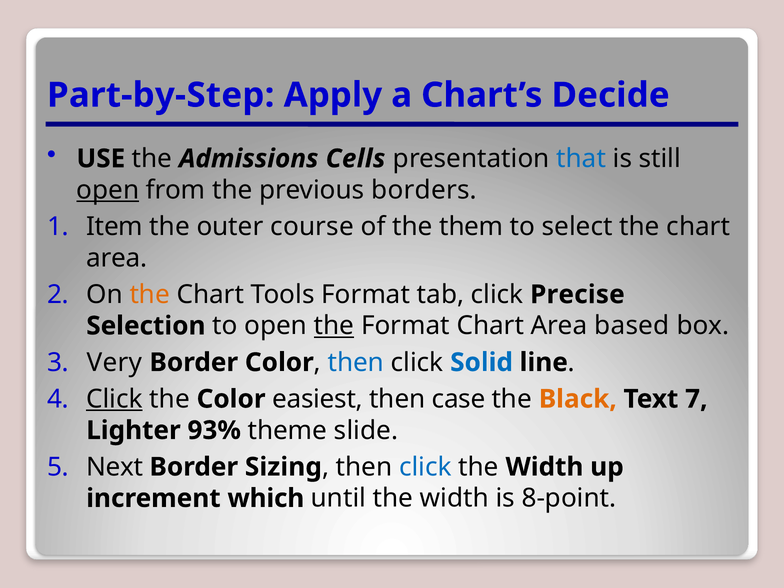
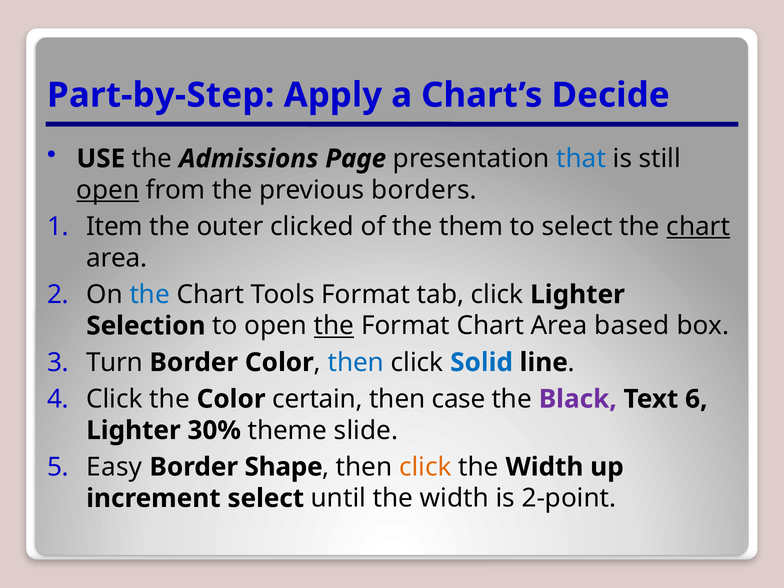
Cells: Cells -> Page
course: course -> clicked
chart at (698, 227) underline: none -> present
the at (150, 295) colour: orange -> blue
click Precise: Precise -> Lighter
Very: Very -> Turn
Click at (114, 399) underline: present -> none
easiest: easiest -> certain
Black colour: orange -> purple
7: 7 -> 6
93%: 93% -> 30%
Next: Next -> Easy
Sizing: Sizing -> Shape
click at (425, 467) colour: blue -> orange
increment which: which -> select
8-point: 8-point -> 2-point
